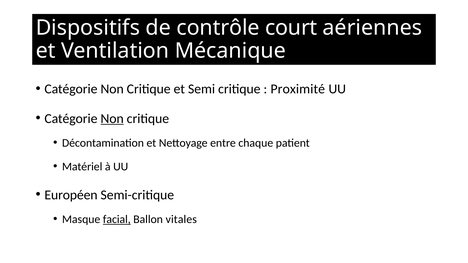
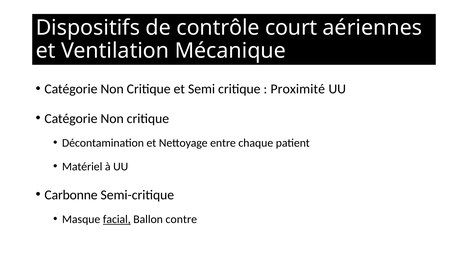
Non at (112, 119) underline: present -> none
Européen: Européen -> Carbonne
vitales: vitales -> contre
